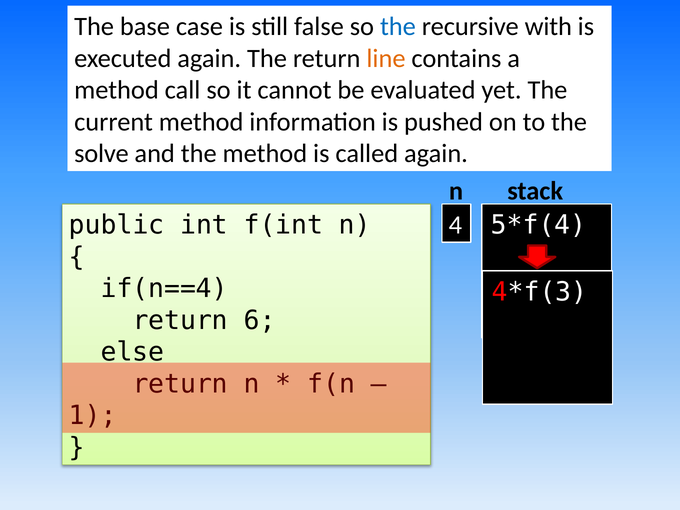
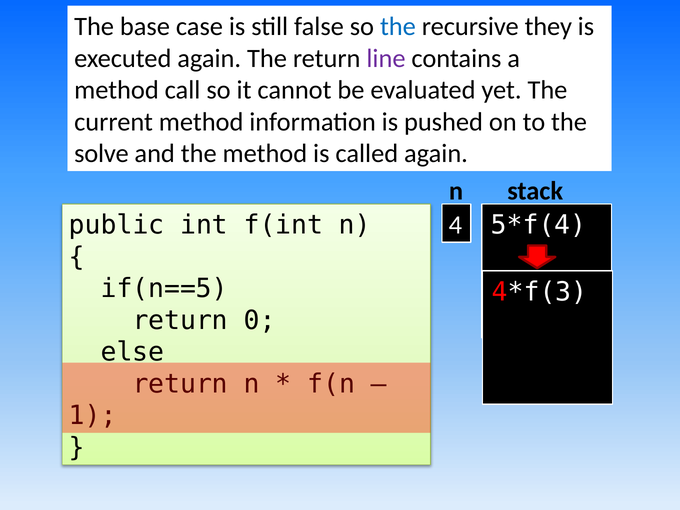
with: with -> they
line colour: orange -> purple
if(n==4: if(n==4 -> if(n==5
6: 6 -> 0
